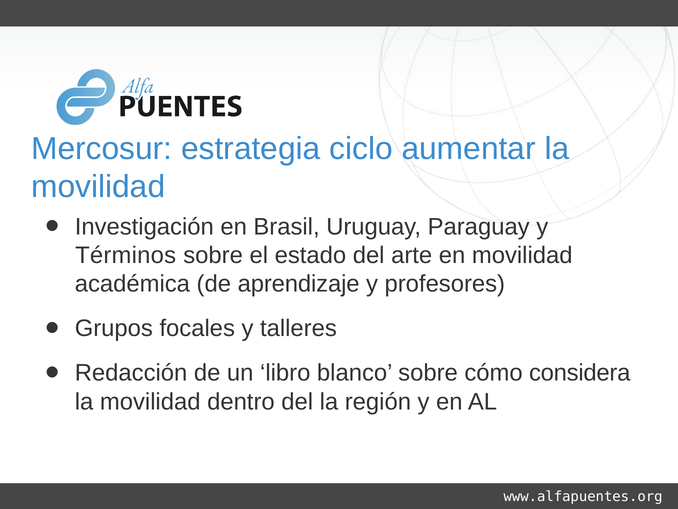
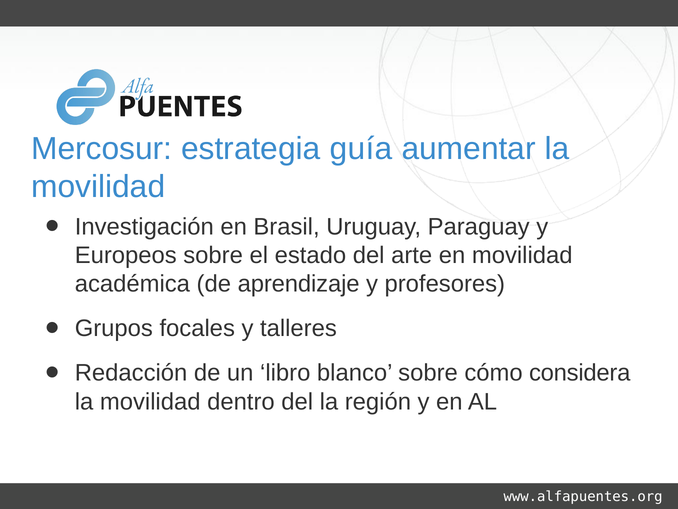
ciclo: ciclo -> guía
Términos: Términos -> Europeos
